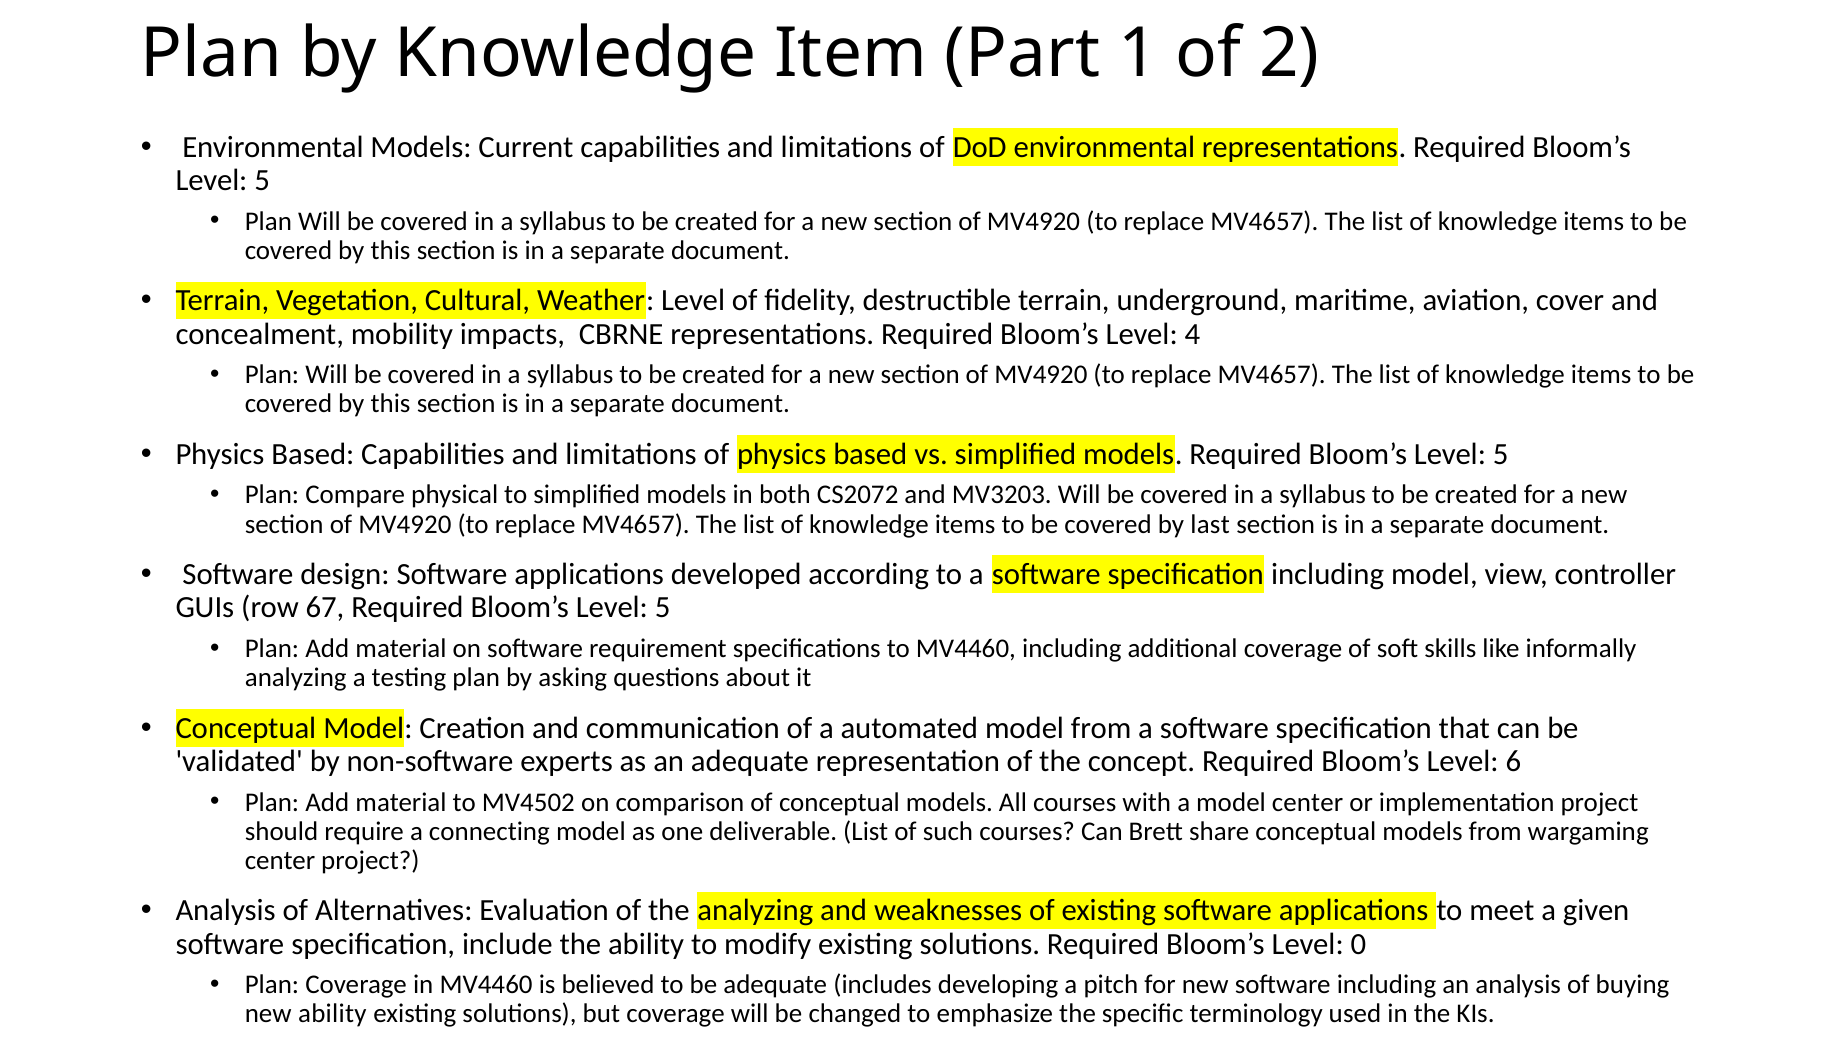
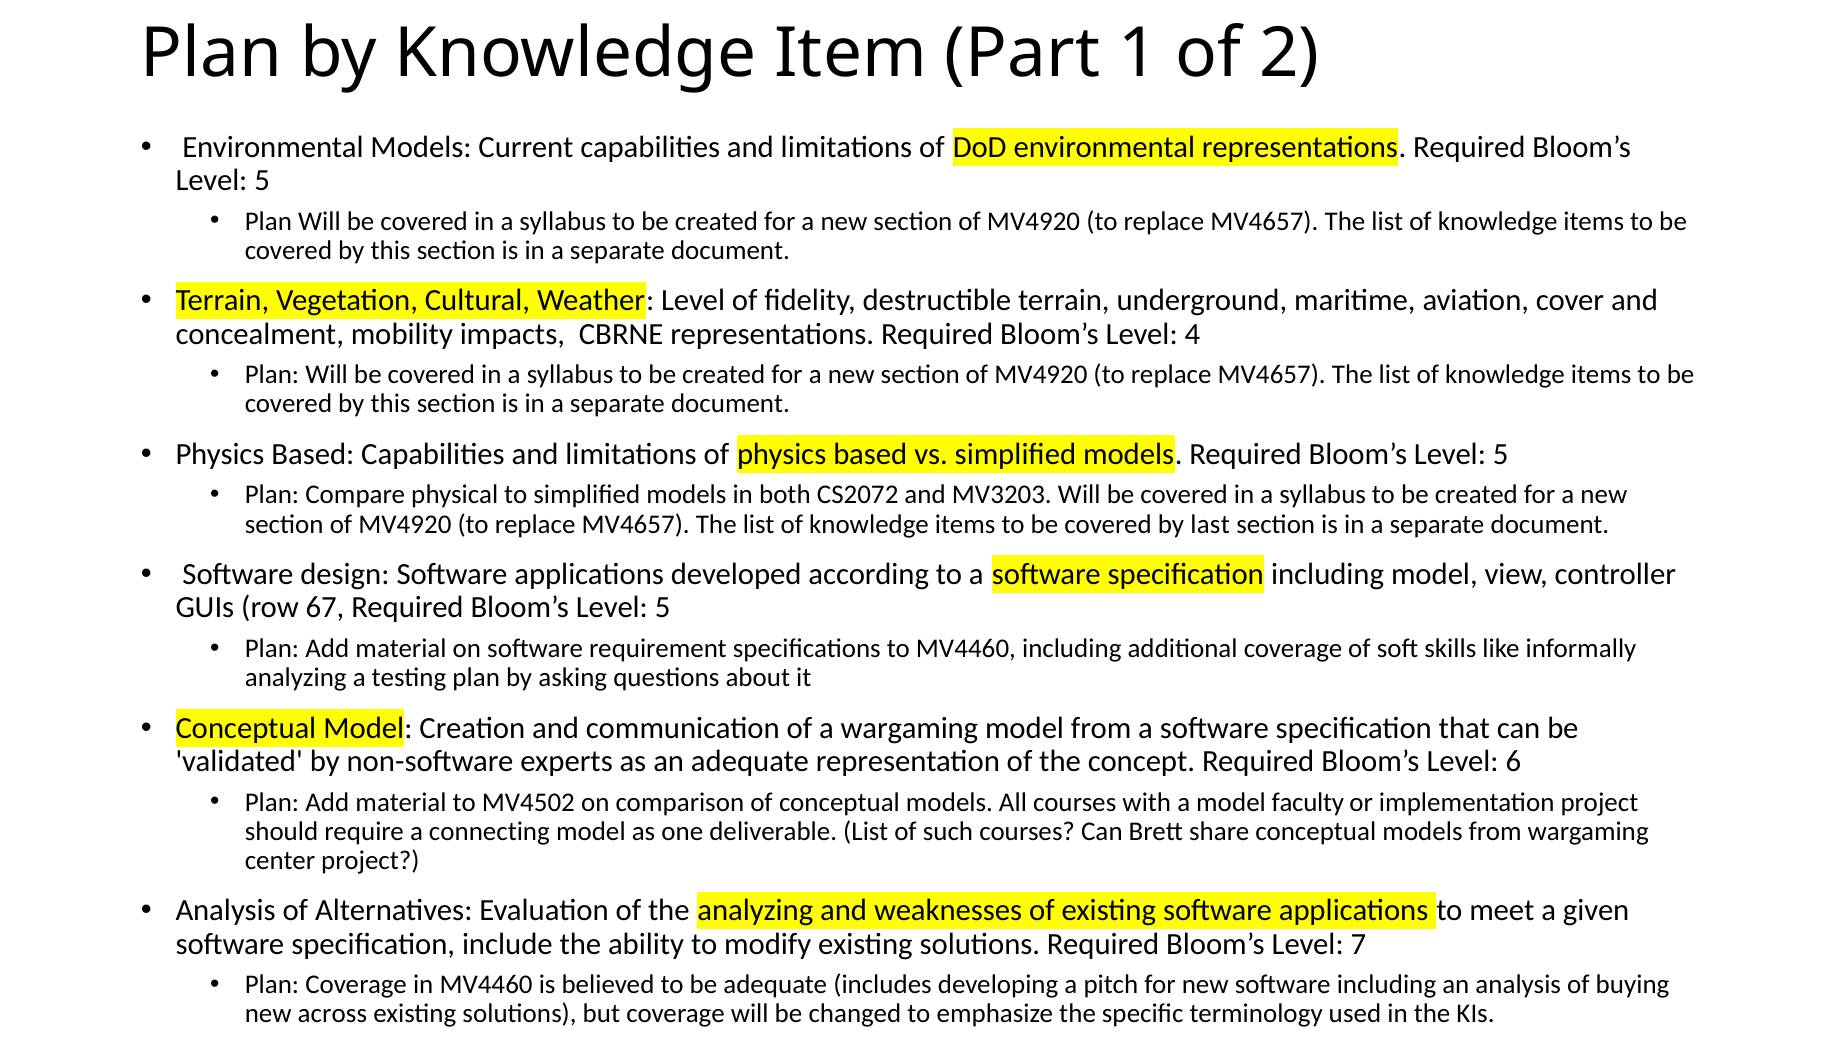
a automated: automated -> wargaming
model center: center -> faculty
0: 0 -> 7
new ability: ability -> across
